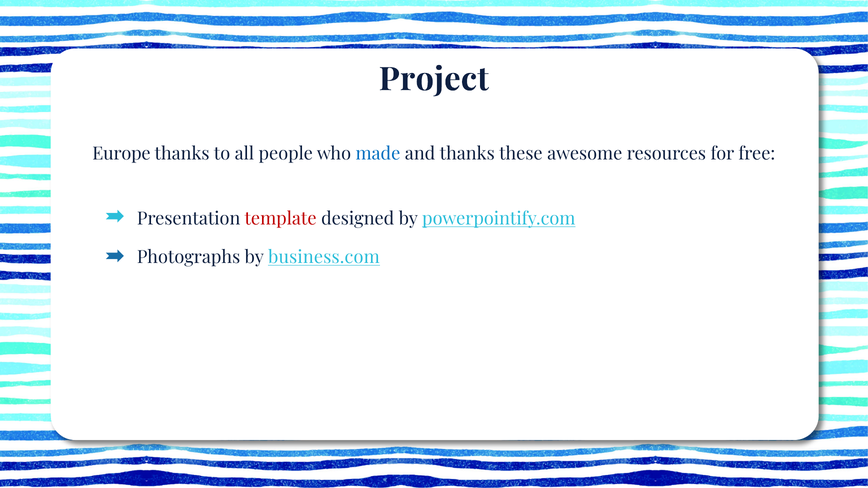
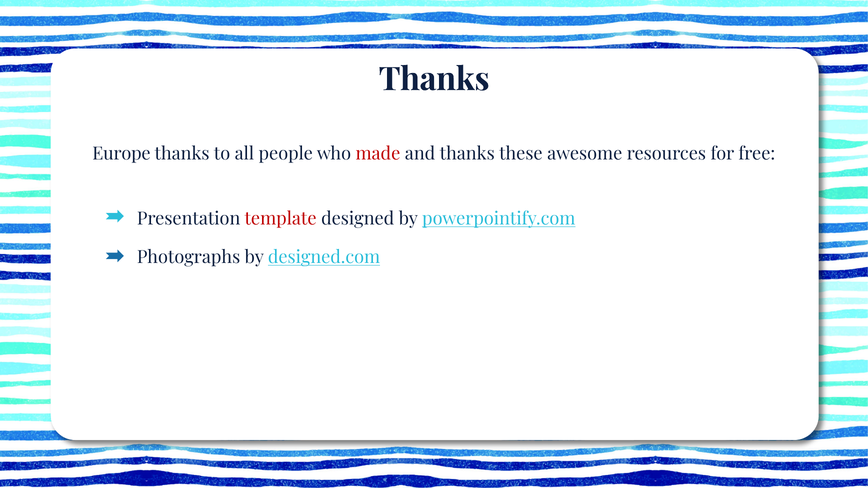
Project at (434, 79): Project -> Thanks
made colour: blue -> red
business.com: business.com -> designed.com
